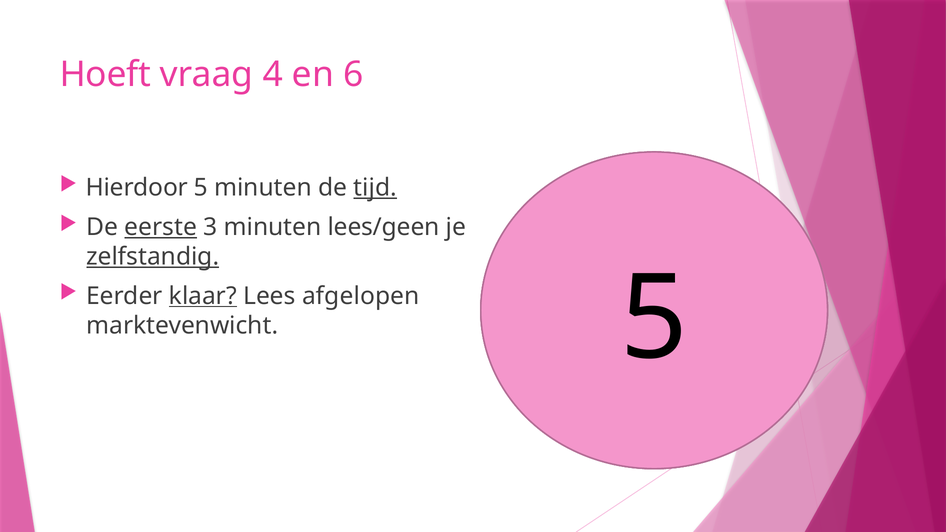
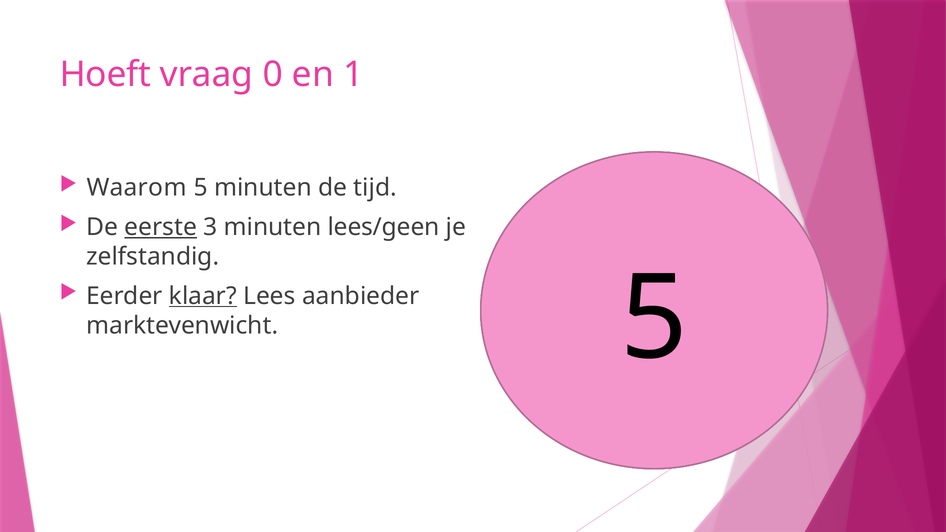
4: 4 -> 0
6: 6 -> 1
Hierdoor: Hierdoor -> Waarom
tijd underline: present -> none
zelfstandig underline: present -> none
afgelopen: afgelopen -> aanbieder
